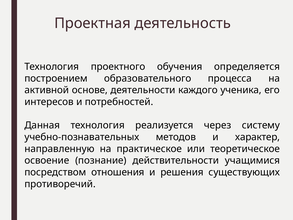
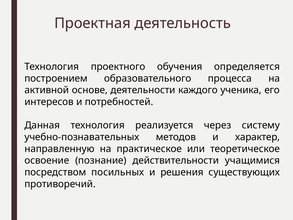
отношения: отношения -> посильных
